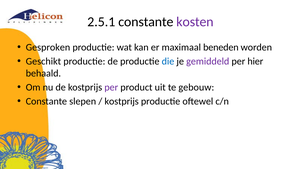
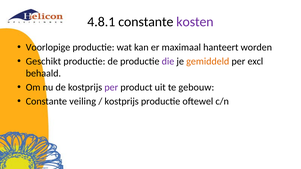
2.5.1: 2.5.1 -> 4.8.1
Gesproken: Gesproken -> Voorlopige
beneden: beneden -> hanteert
die colour: blue -> purple
gemiddeld colour: purple -> orange
hier: hier -> excl
slepen: slepen -> veiling
